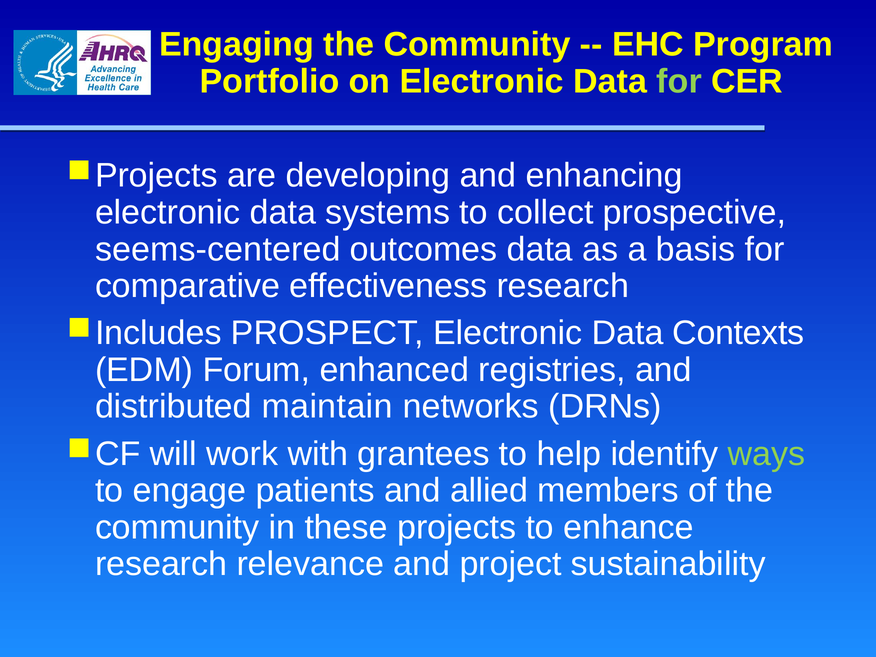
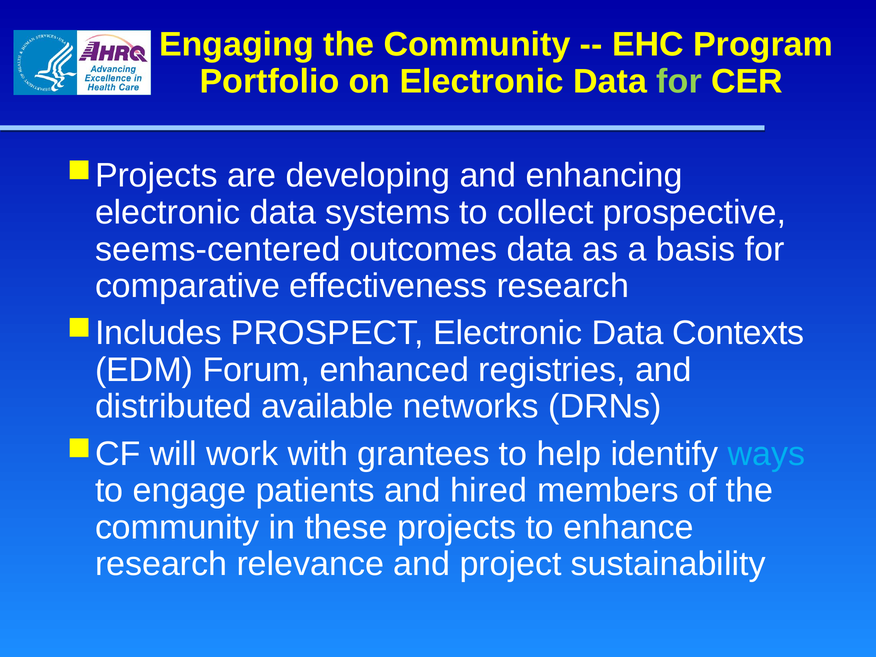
maintain: maintain -> available
ways colour: light green -> light blue
allied: allied -> hired
